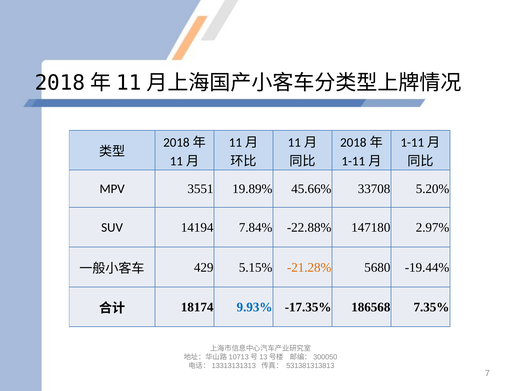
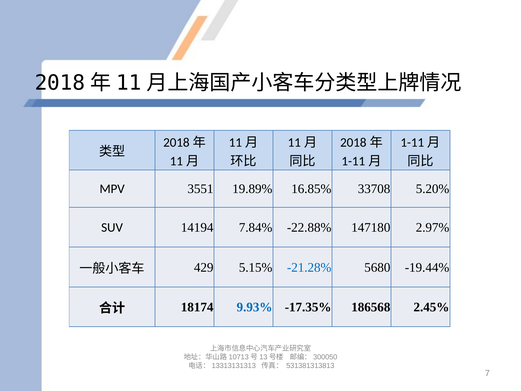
45.66%: 45.66% -> 16.85%
-21.28% colour: orange -> blue
7.35%: 7.35% -> 2.45%
